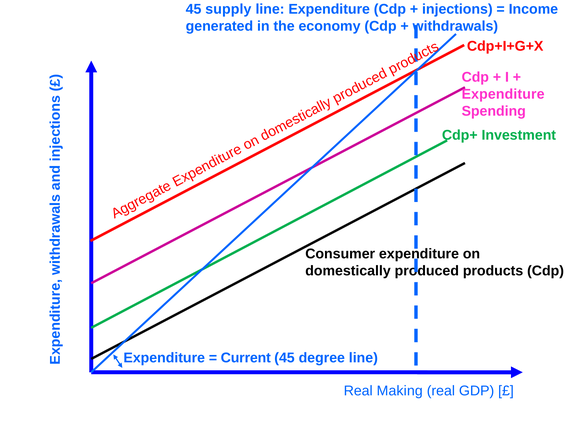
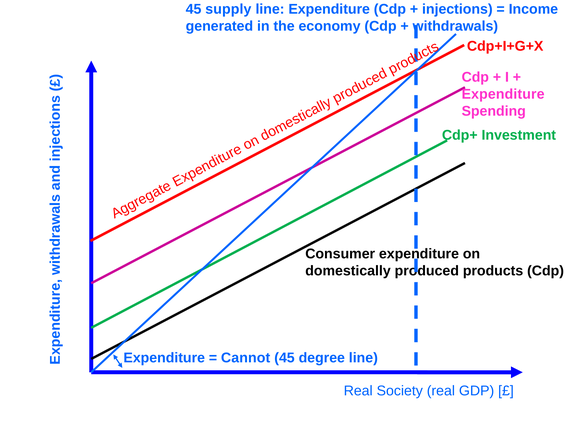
Current: Current -> Cannot
Making: Making -> Society
